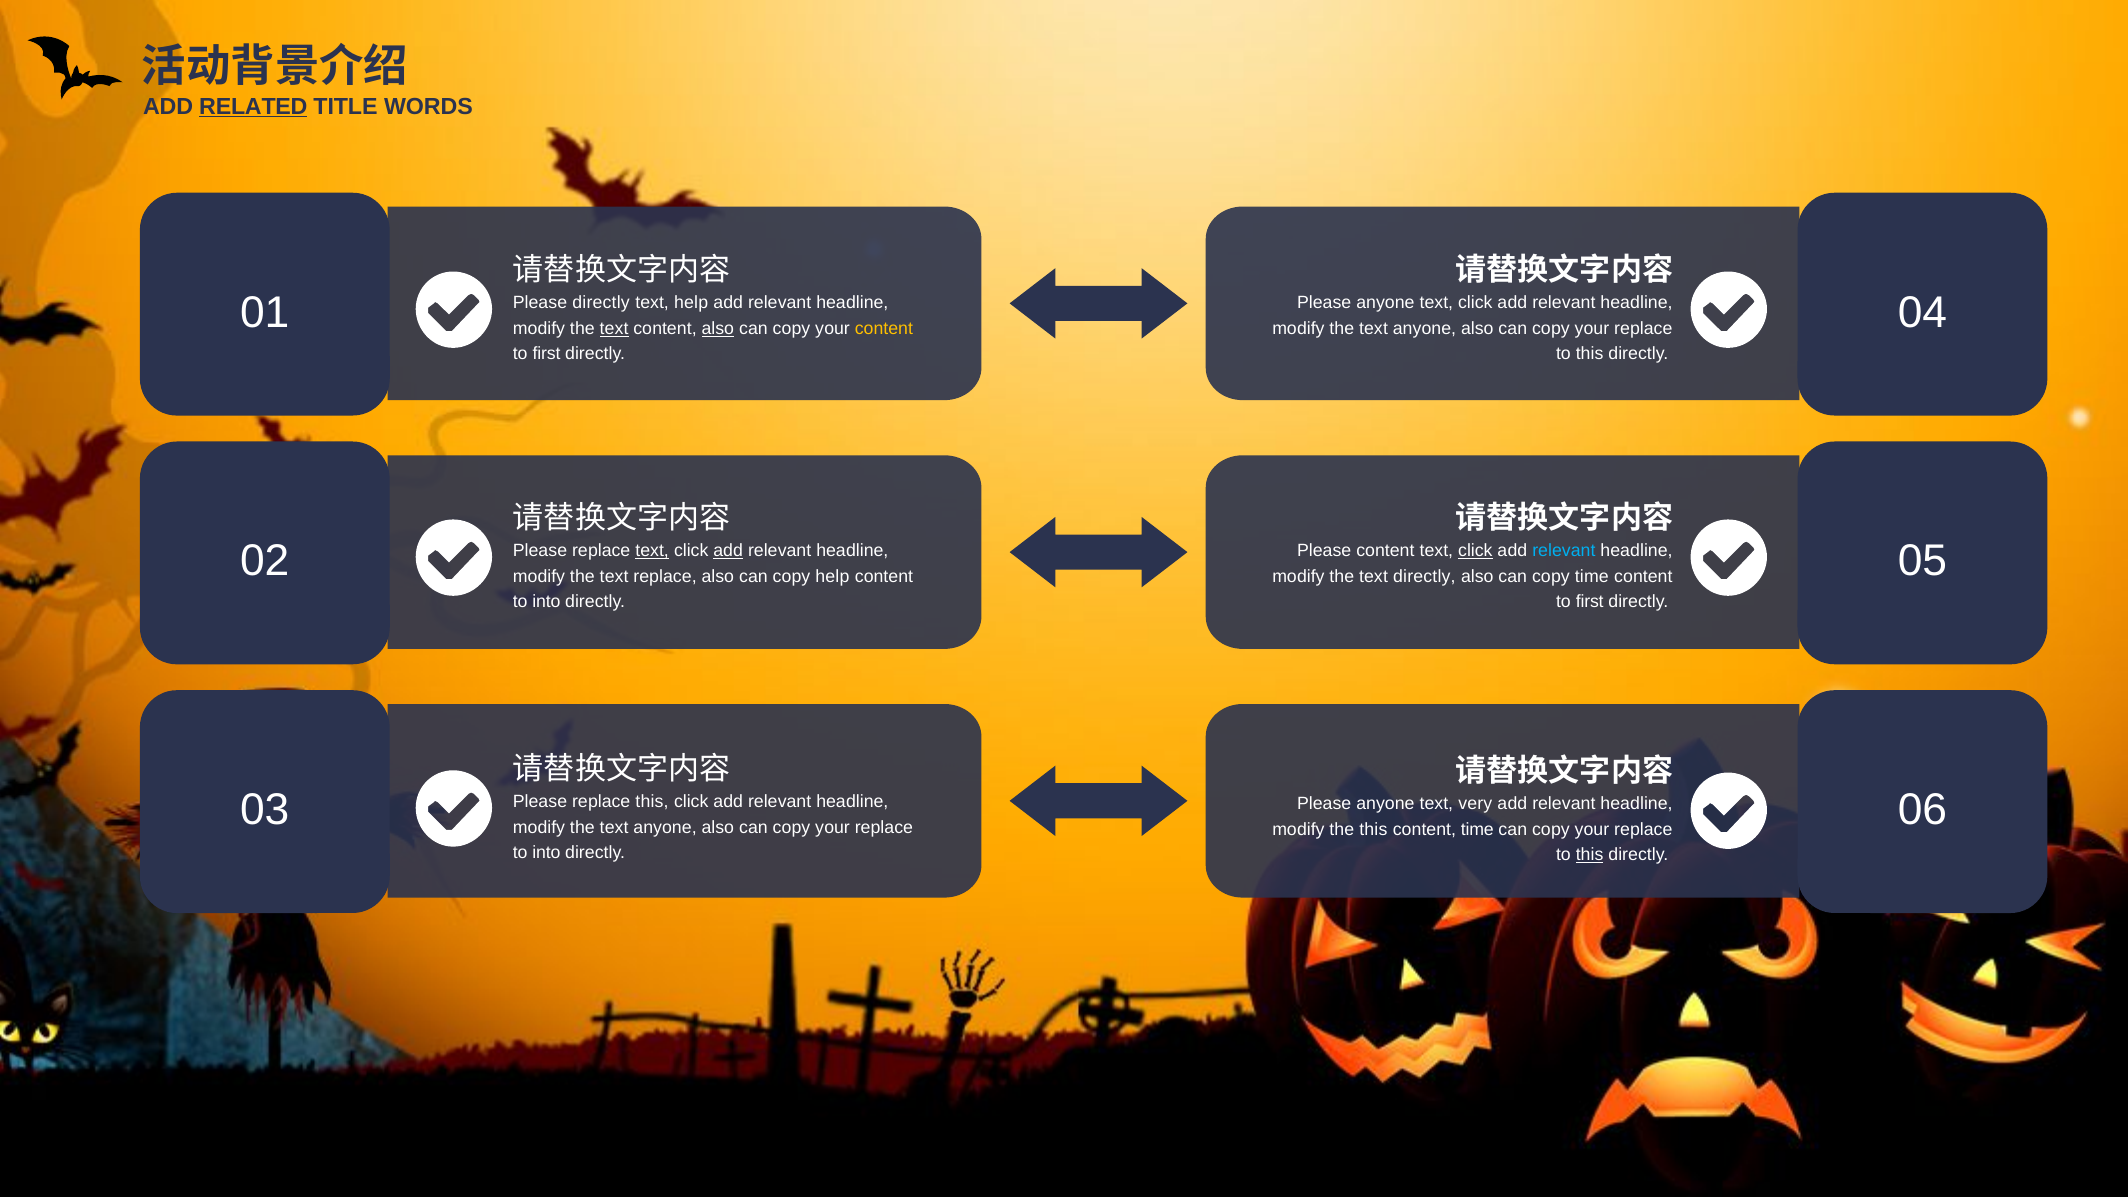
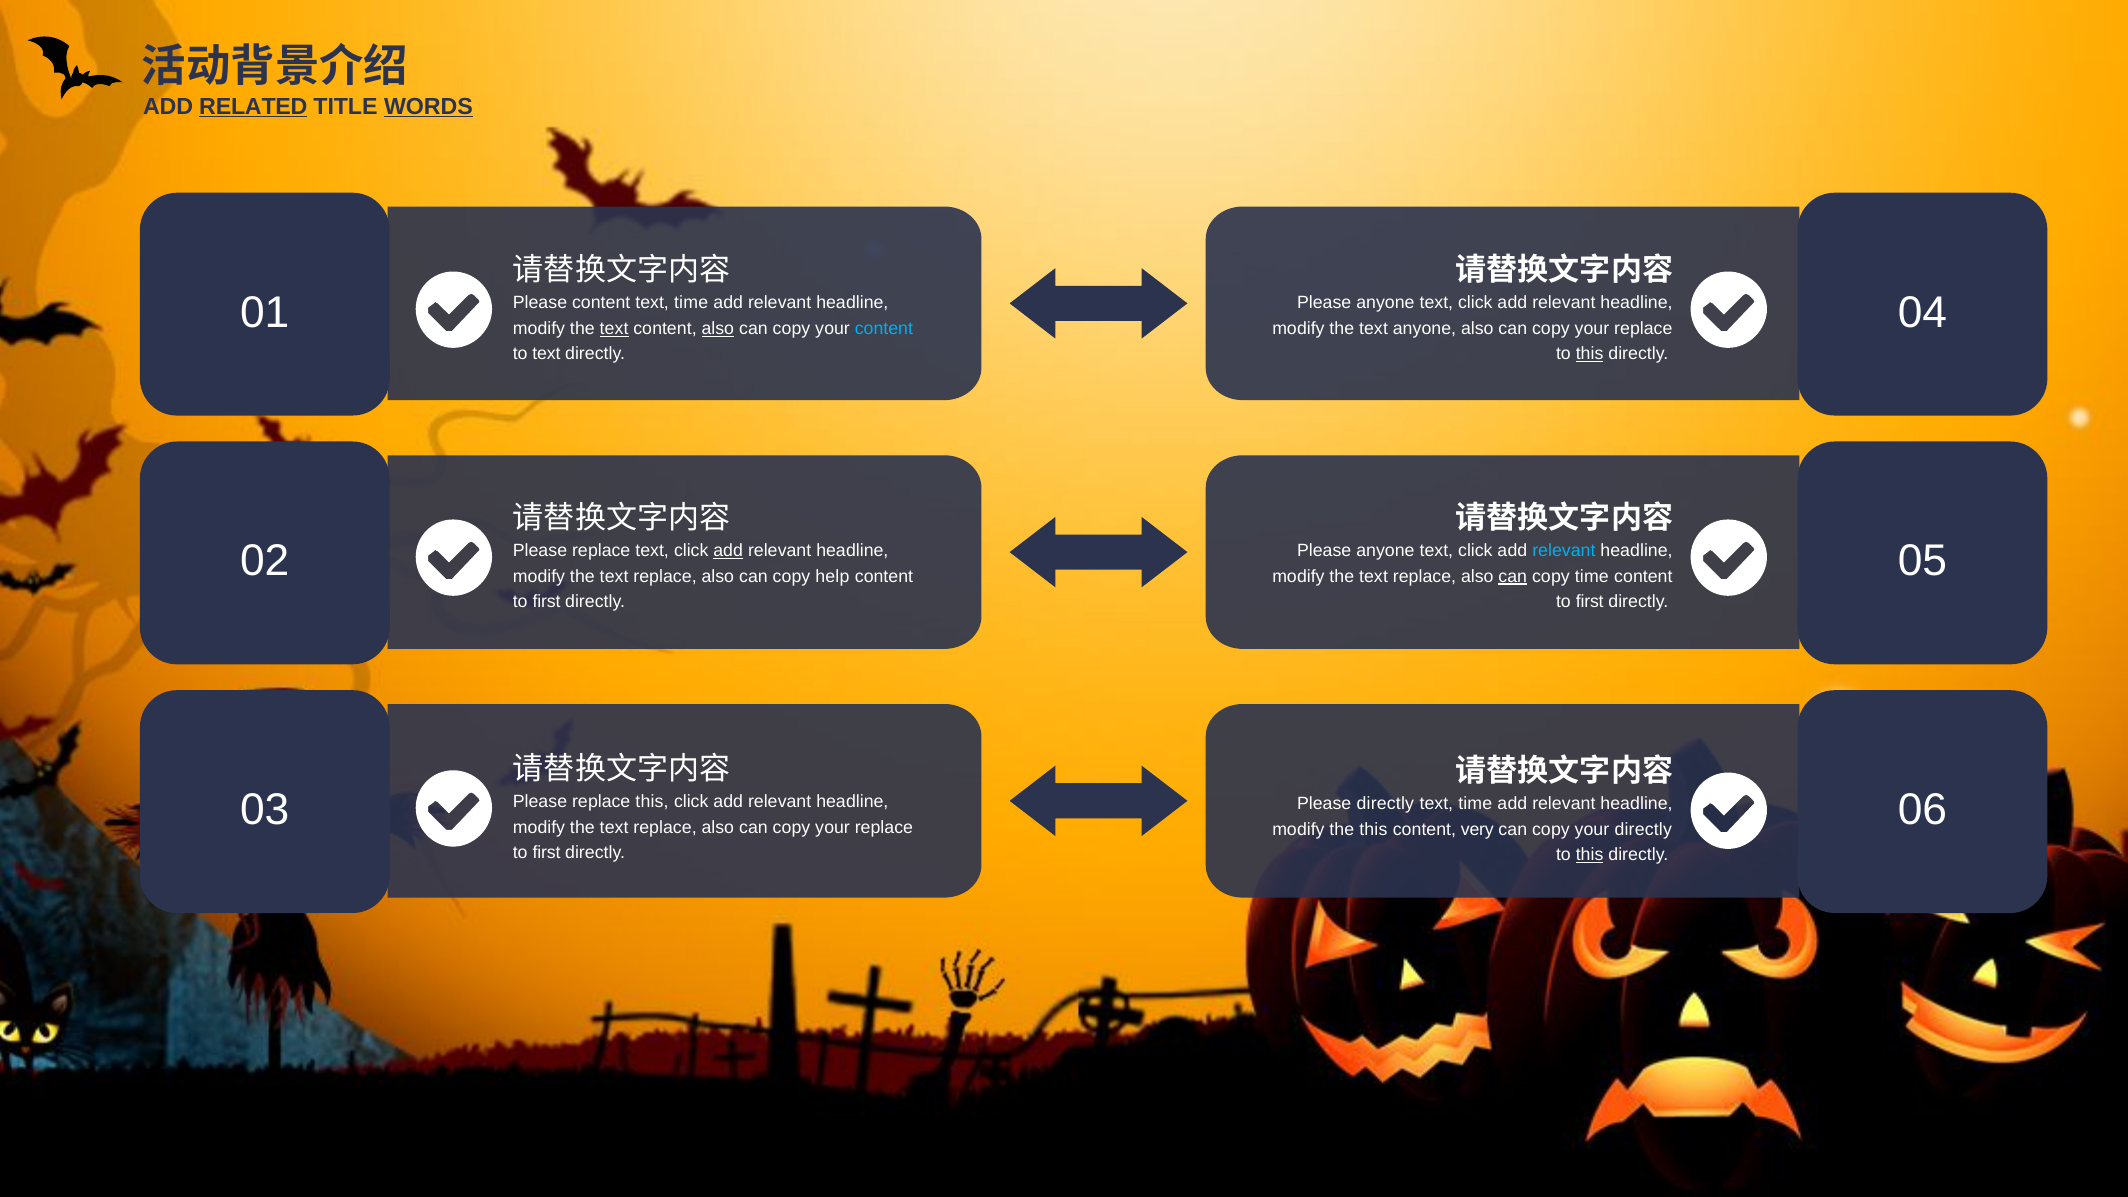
WORDS underline: none -> present
Please directly: directly -> content
help at (691, 303): help -> time
content at (884, 328) colour: yellow -> light blue
first at (546, 354): first -> text
this at (1590, 354) underline: none -> present
text at (652, 551) underline: present -> none
content at (1385, 551): content -> anyone
click at (1475, 551) underline: present -> none
directly at (1424, 576): directly -> replace
can at (1513, 576) underline: none -> present
into at (546, 602): into -> first
anyone at (1385, 804): anyone -> directly
very at (1475, 804): very -> time
anyone at (665, 827): anyone -> replace
content time: time -> very
replace at (1643, 829): replace -> directly
into at (546, 853): into -> first
